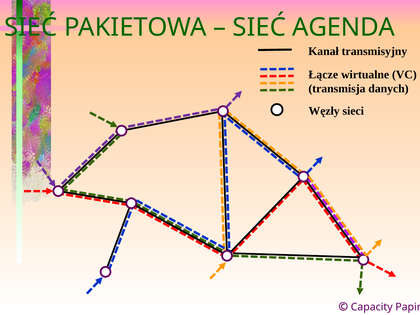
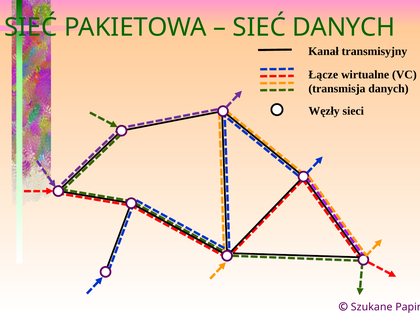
SIEĆ AGENDA: AGENDA -> DANYCH
Capacity: Capacity -> Szukane
